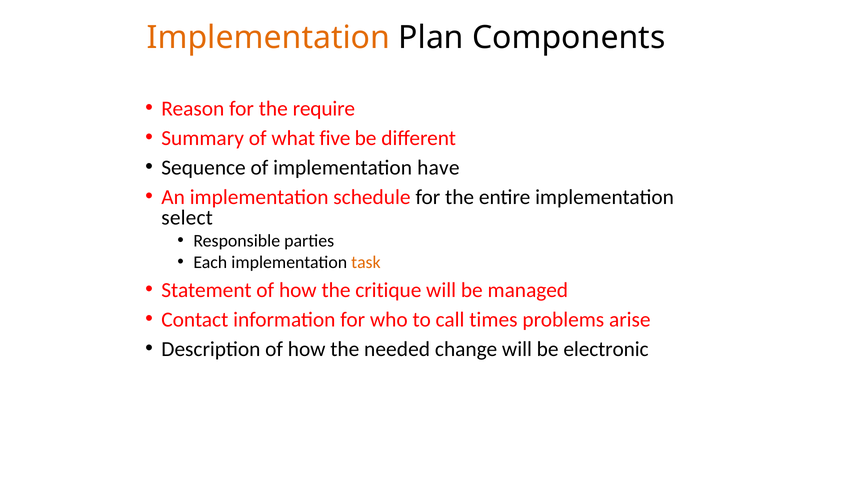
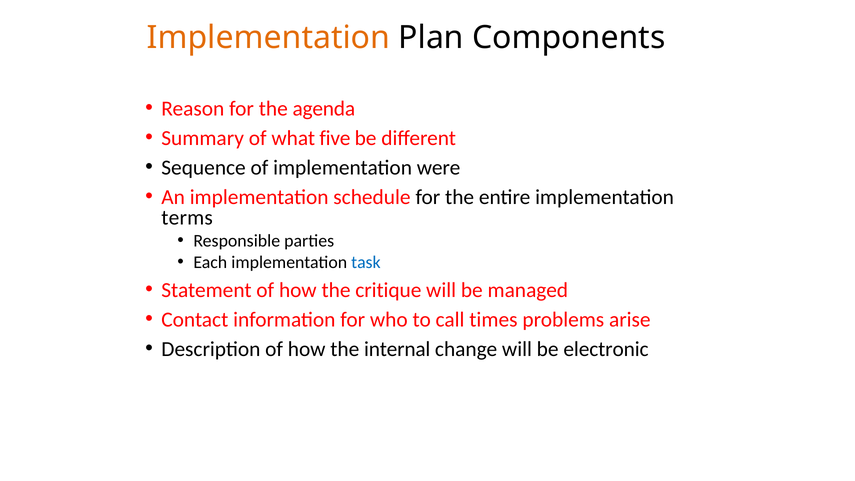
require: require -> agenda
have: have -> were
select: select -> terms
task colour: orange -> blue
needed: needed -> internal
